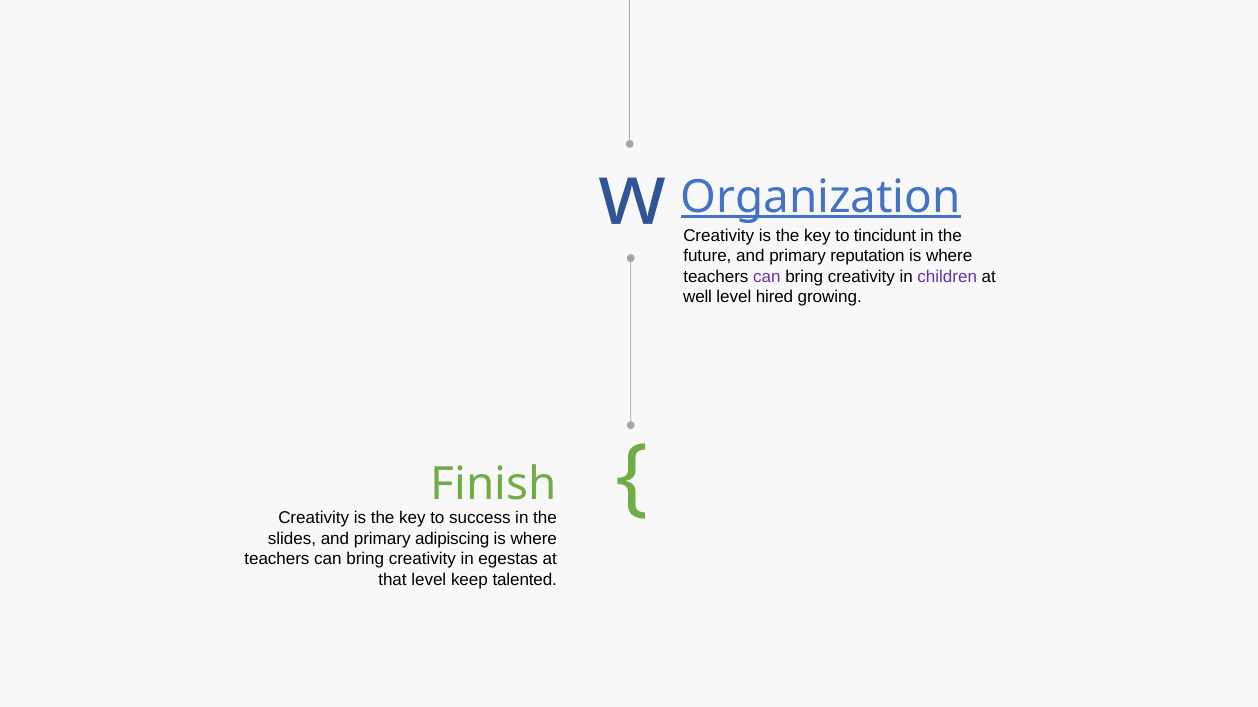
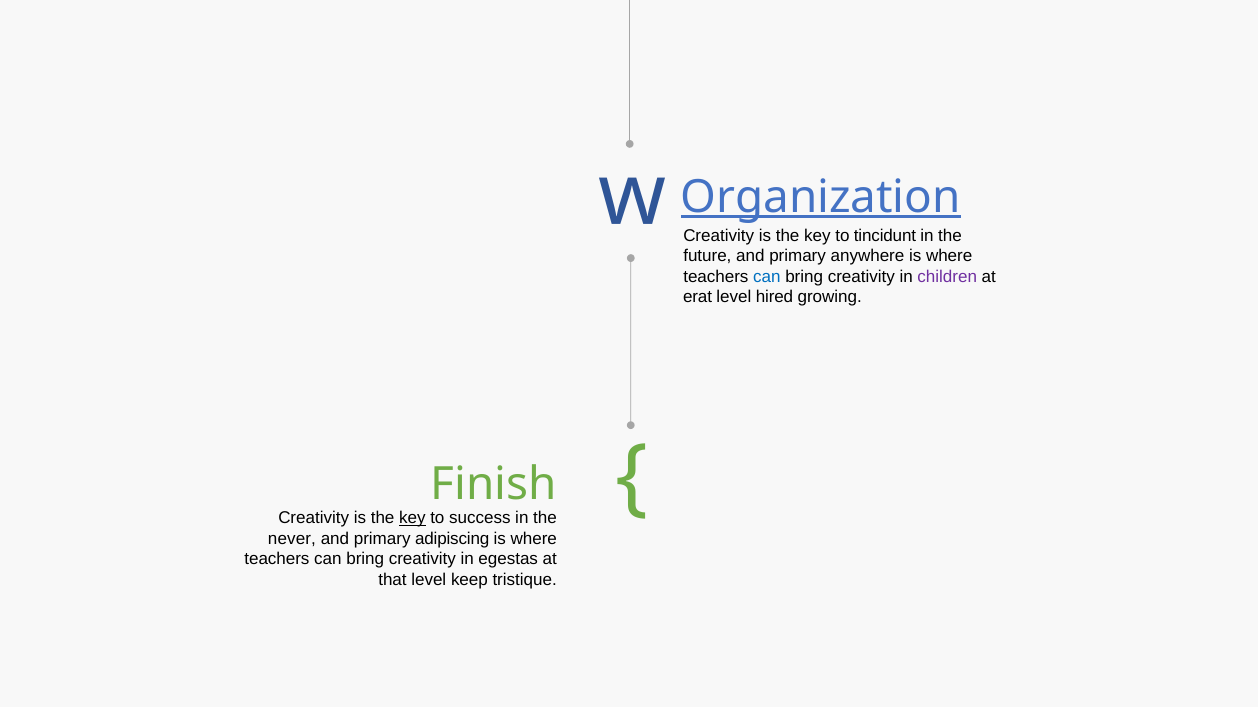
reputation: reputation -> anywhere
can at (767, 277) colour: purple -> blue
well: well -> erat
key at (412, 519) underline: none -> present
slides: slides -> never
talented: talented -> tristique
